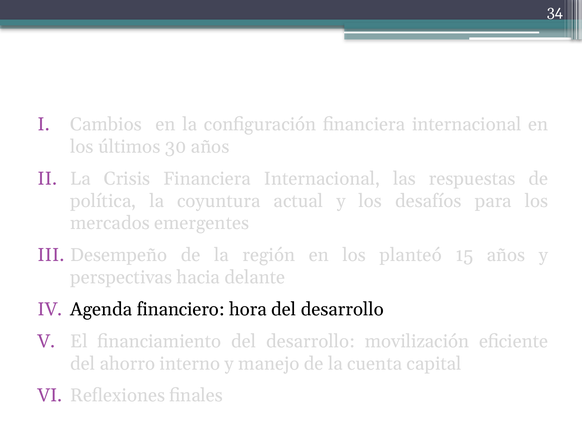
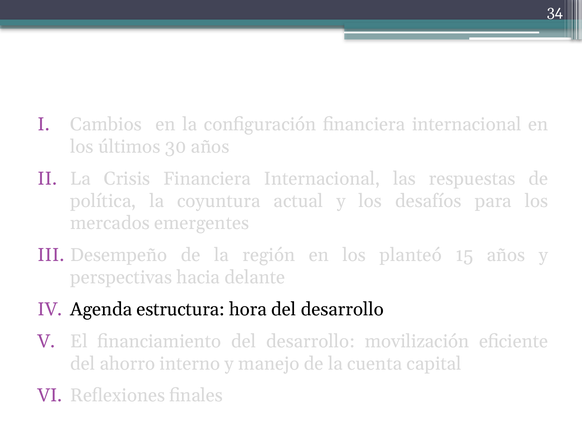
financiero: financiero -> estructura
